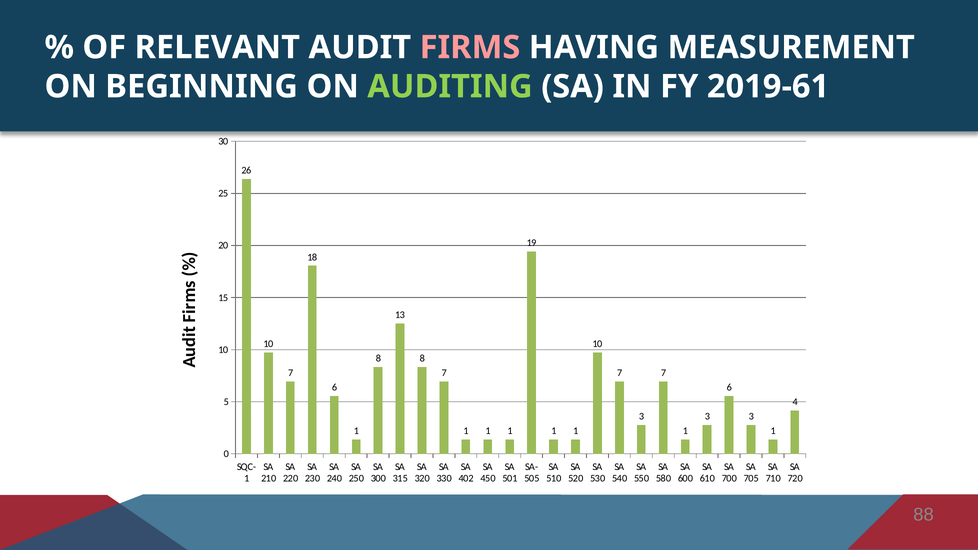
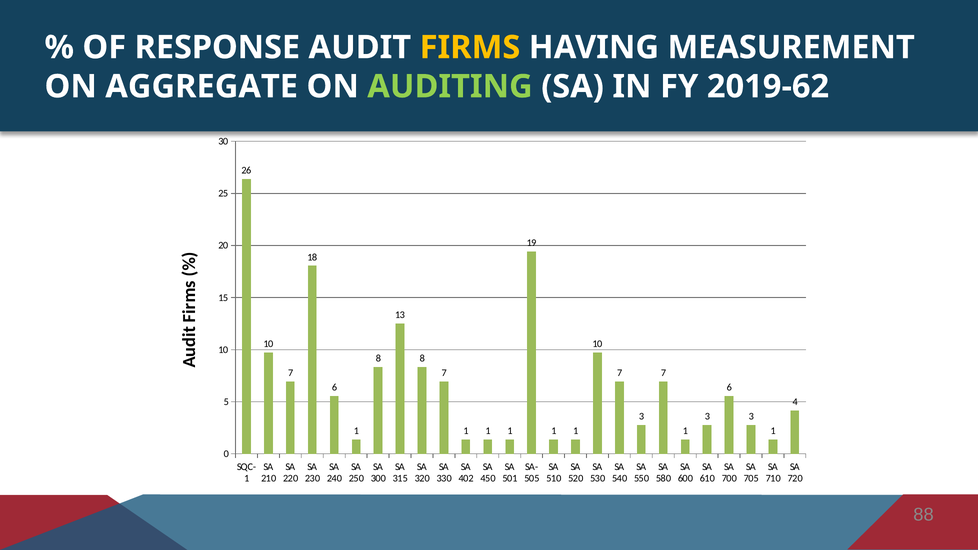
RELEVANT: RELEVANT -> RESPONSE
FIRMS colour: pink -> yellow
BEGINNING: BEGINNING -> AGGREGATE
2019-61: 2019-61 -> 2019-62
